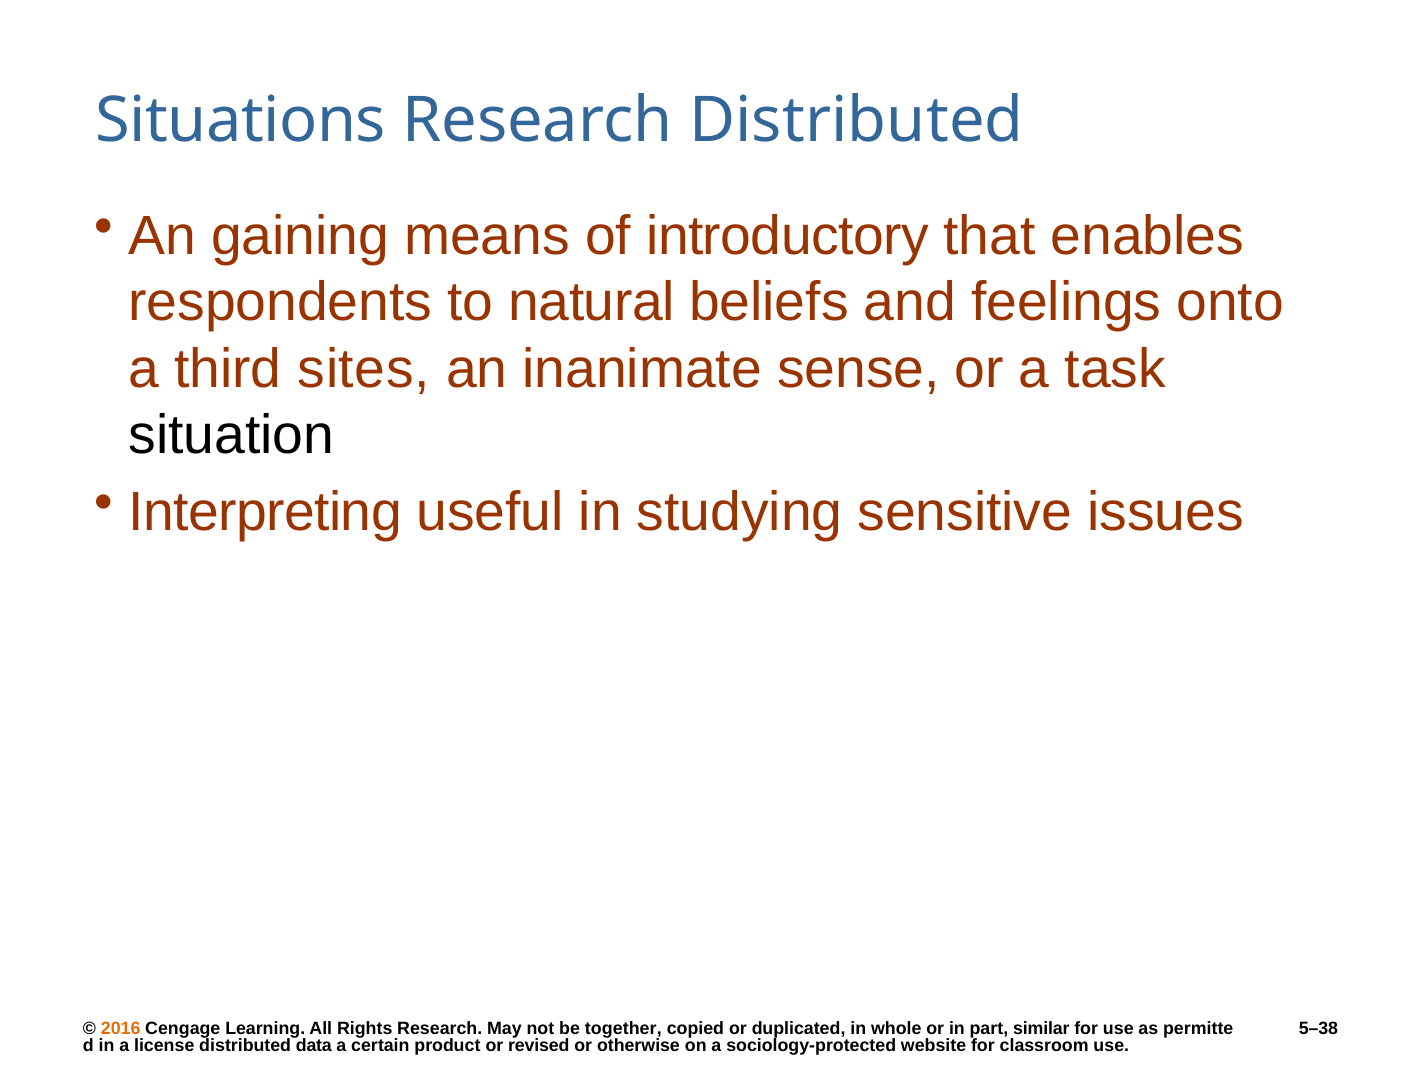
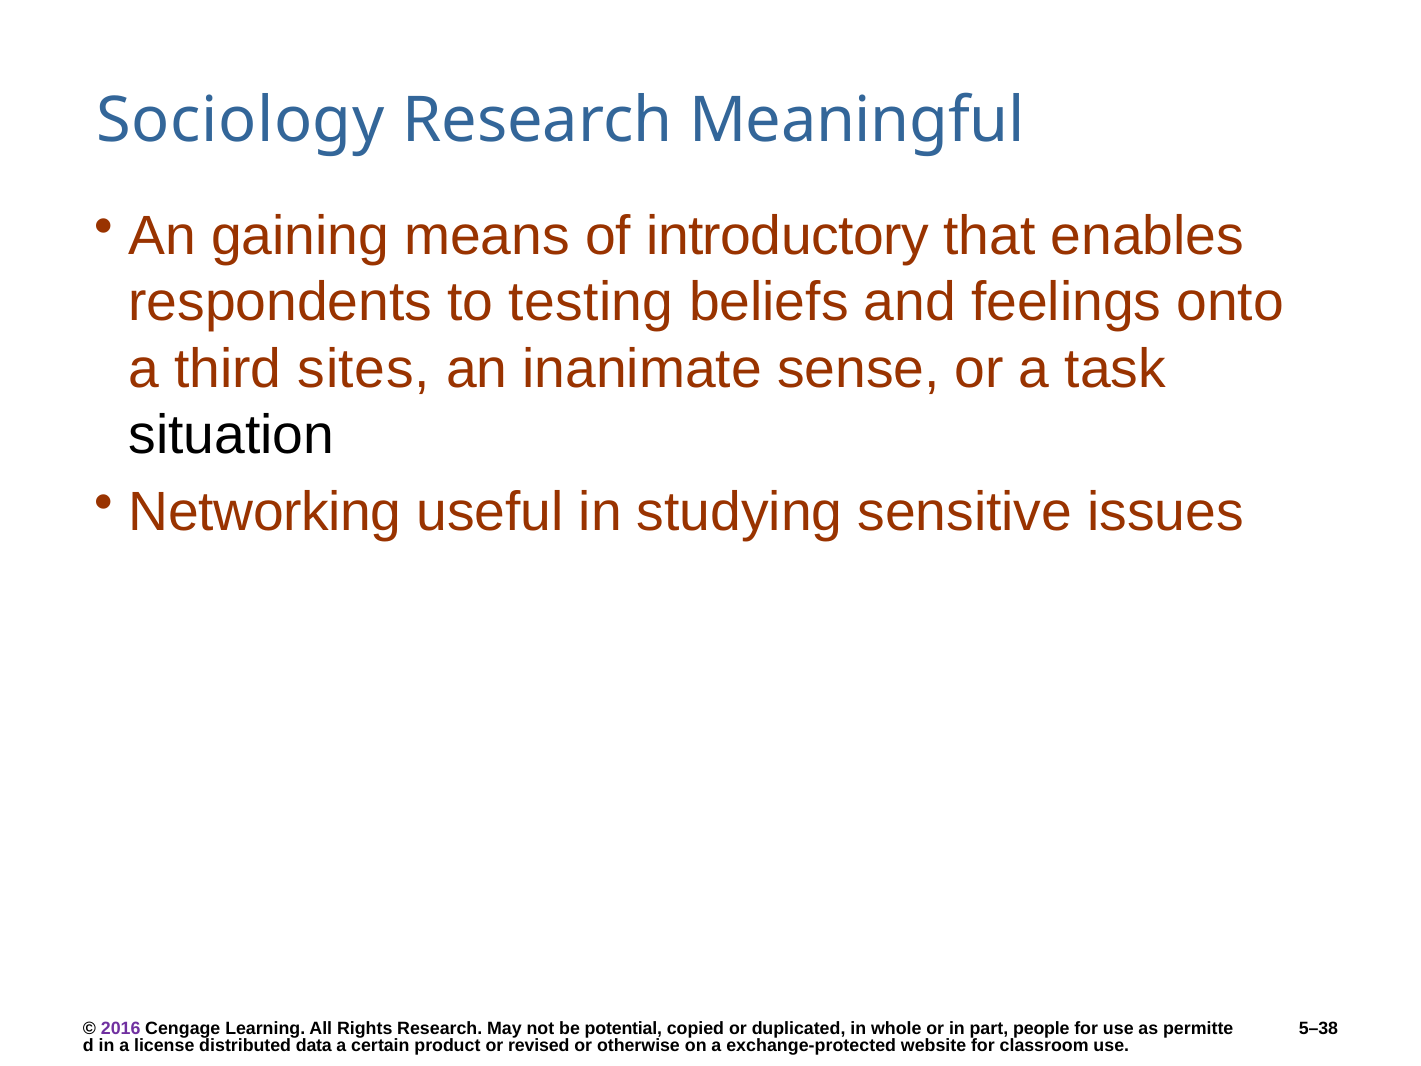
Situations: Situations -> Sociology
Research Distributed: Distributed -> Meaningful
natural: natural -> testing
Interpreting: Interpreting -> Networking
2016 colour: orange -> purple
together: together -> potential
similar: similar -> people
sociology-protected: sociology-protected -> exchange-protected
